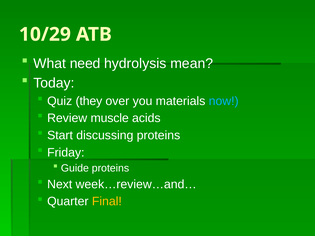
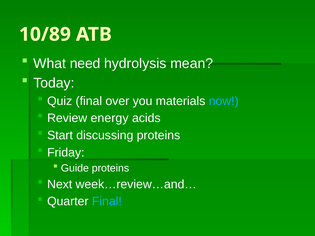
10/29: 10/29 -> 10/89
Quiz they: they -> final
muscle: muscle -> energy
Final at (107, 202) colour: yellow -> light blue
